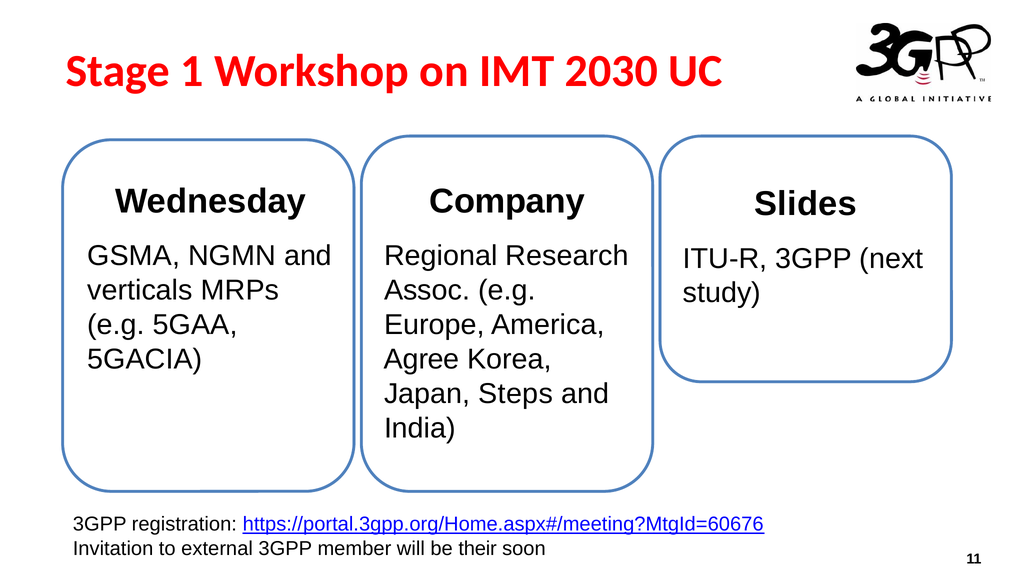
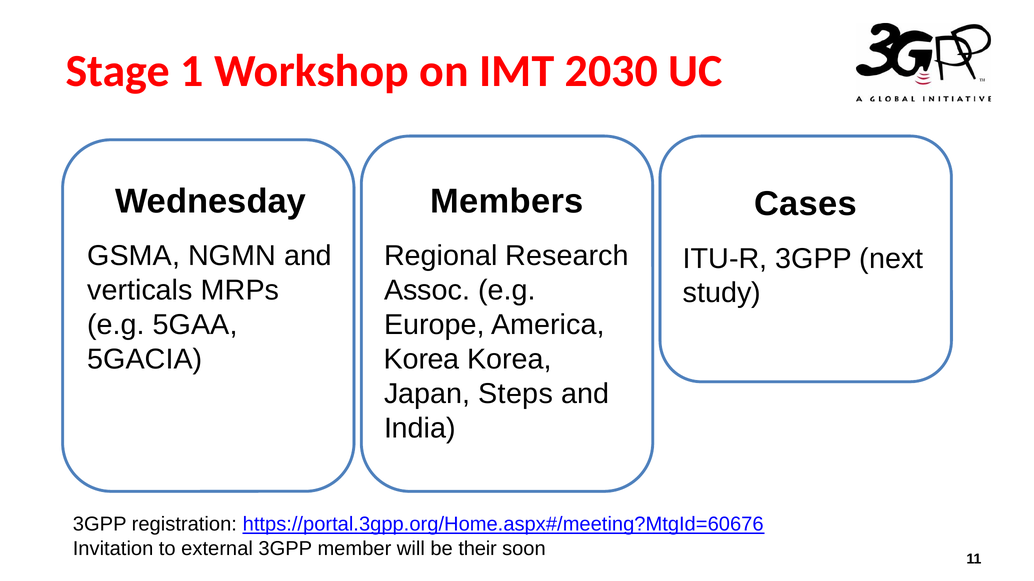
Company: Company -> Members
Slides: Slides -> Cases
Agree at (422, 360): Agree -> Korea
